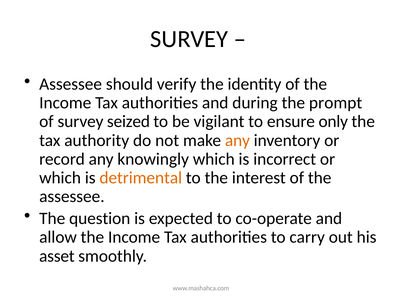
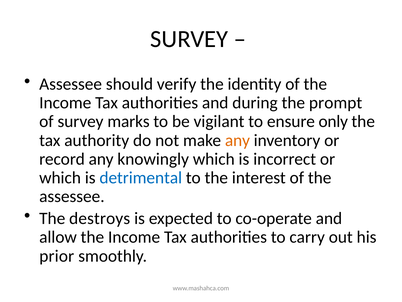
seized: seized -> marks
detrimental colour: orange -> blue
question: question -> destroys
asset: asset -> prior
